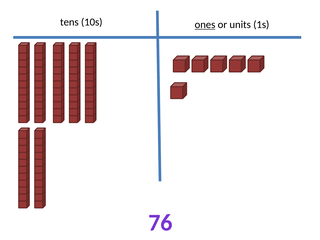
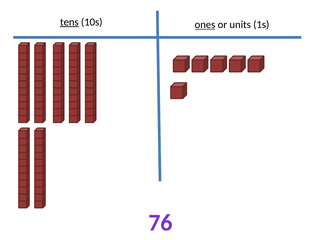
tens underline: none -> present
